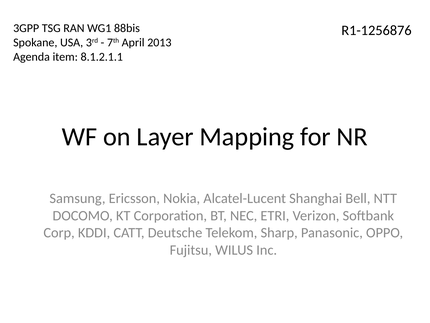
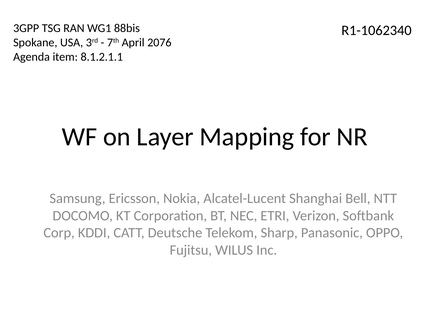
R1-1256876: R1-1256876 -> R1-1062340
2013: 2013 -> 2076
